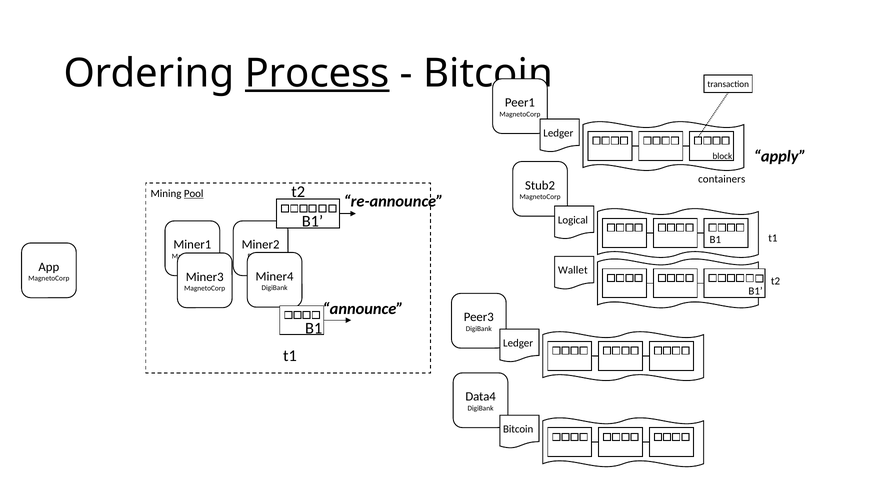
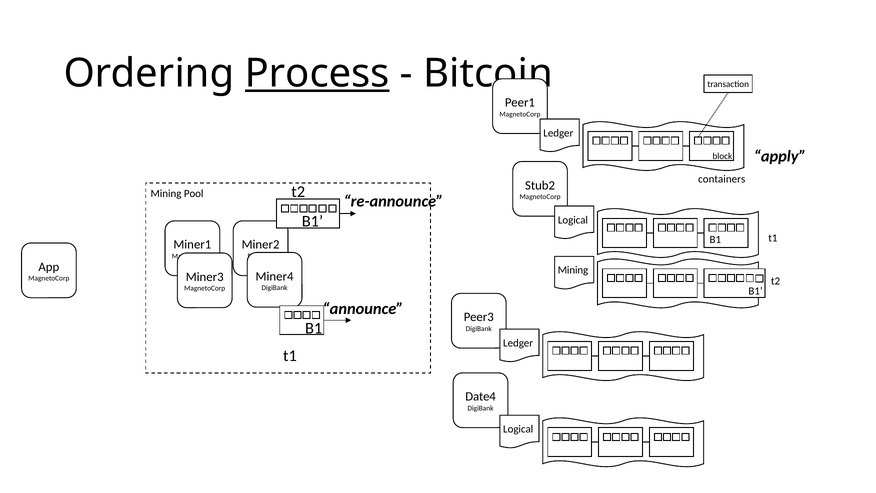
Pool underline: present -> none
Wallet at (573, 270): Wallet -> Mining
Data4: Data4 -> Date4
Bitcoin at (518, 429): Bitcoin -> Logical
